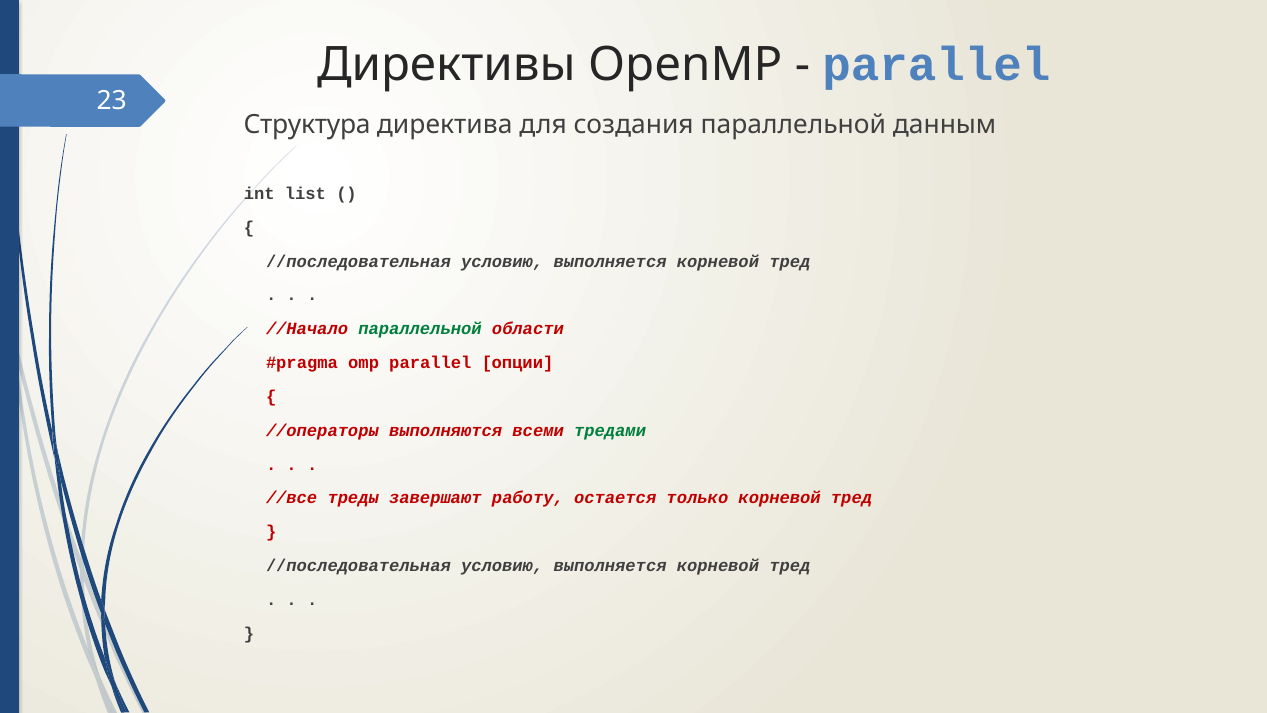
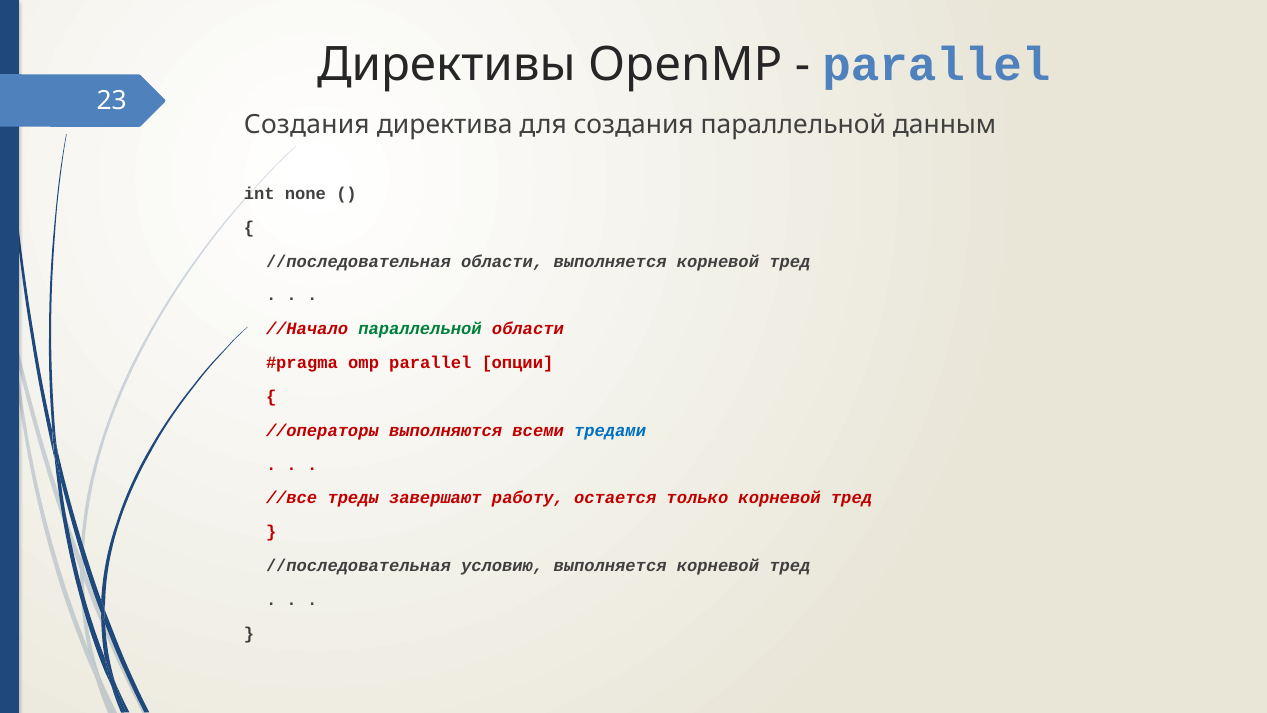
Структура at (307, 124): Структура -> Создания
list: list -> none
условию at (502, 261): условию -> области
тредами colour: green -> blue
